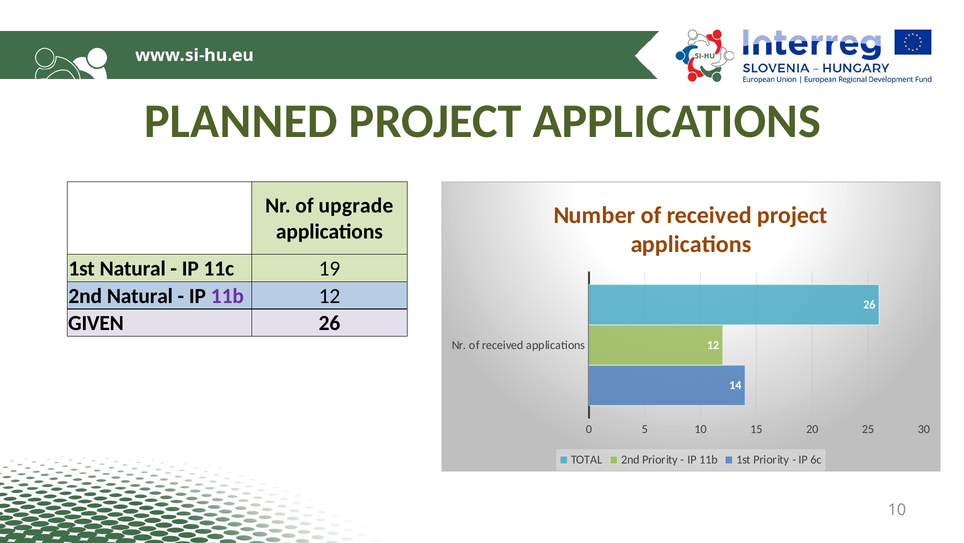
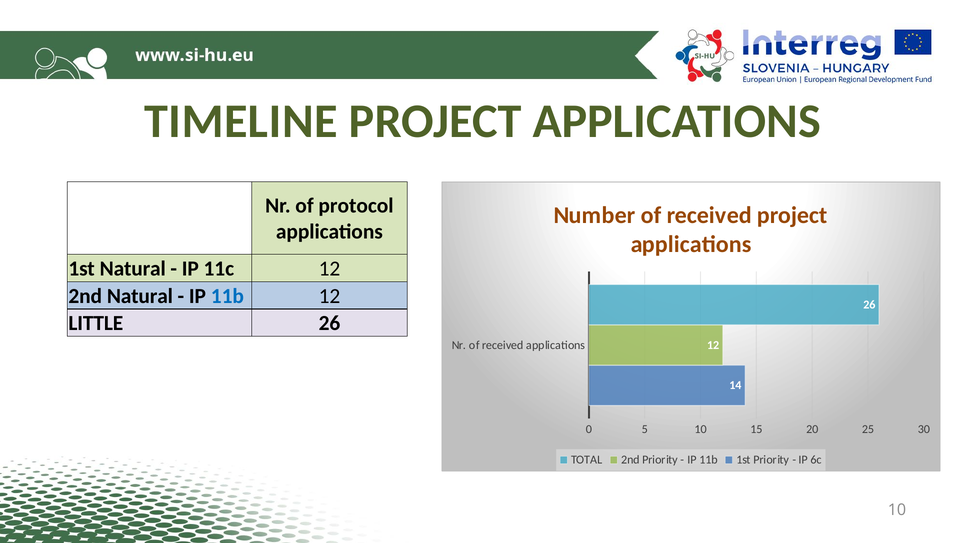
PLANNED: PLANNED -> TIMELINE
upgrade: upgrade -> protocol
11c 19: 19 -> 12
11b at (227, 296) colour: purple -> blue
GIVEN: GIVEN -> LITTLE
